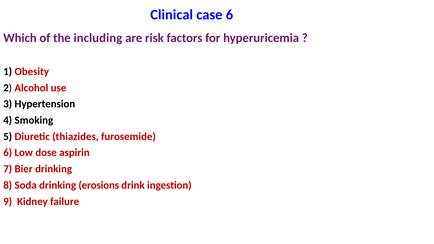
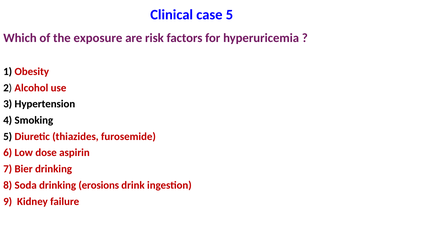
case 6: 6 -> 5
including: including -> exposure
